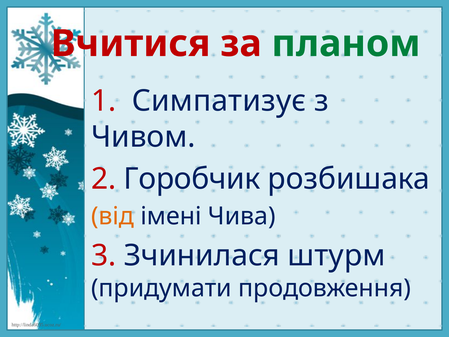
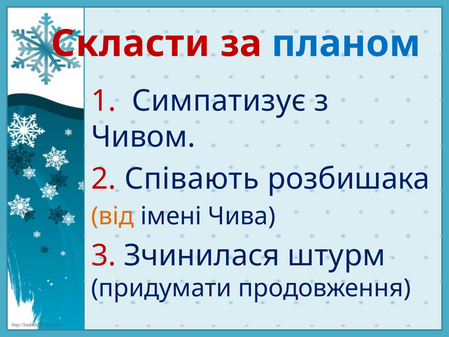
Вчитися: Вчитися -> Скласти
планом colour: green -> blue
Горобчик: Горобчик -> Співають
